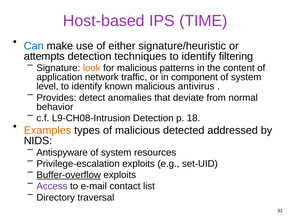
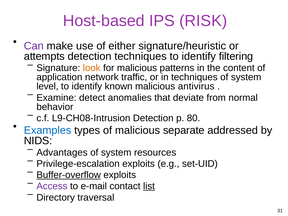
TIME: TIME -> RISK
Can colour: blue -> purple
in component: component -> techniques
Provides: Provides -> Examine
18: 18 -> 80
Examples colour: orange -> blue
detected: detected -> separate
Antispyware: Antispyware -> Advantages
list underline: none -> present
